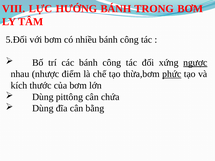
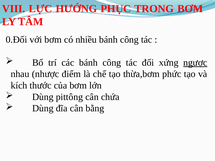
HƯỚNG BÁNH: BÁNH -> PHỤC
5.Đối: 5.Đối -> 0.Đối
phức underline: present -> none
